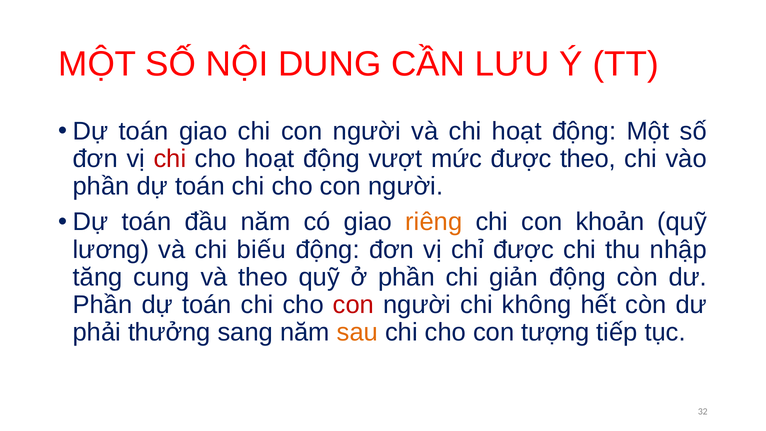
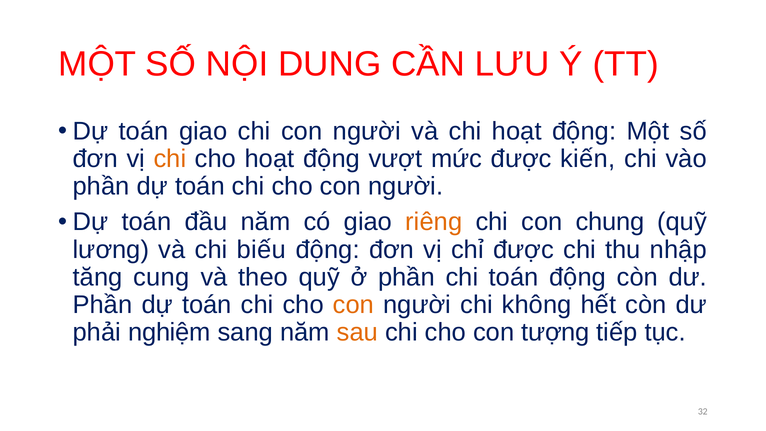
chi at (170, 159) colour: red -> orange
được theo: theo -> kiến
khoản: khoản -> chung
chi giản: giản -> toán
con at (353, 305) colour: red -> orange
thưởng: thưởng -> nghiệm
